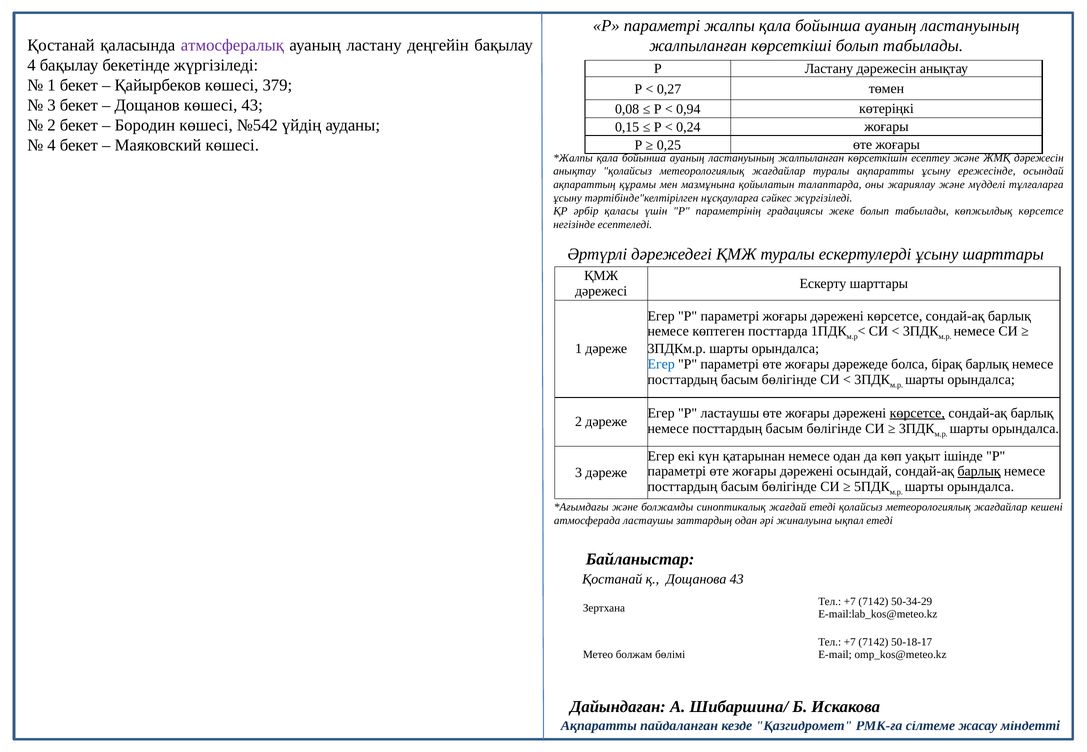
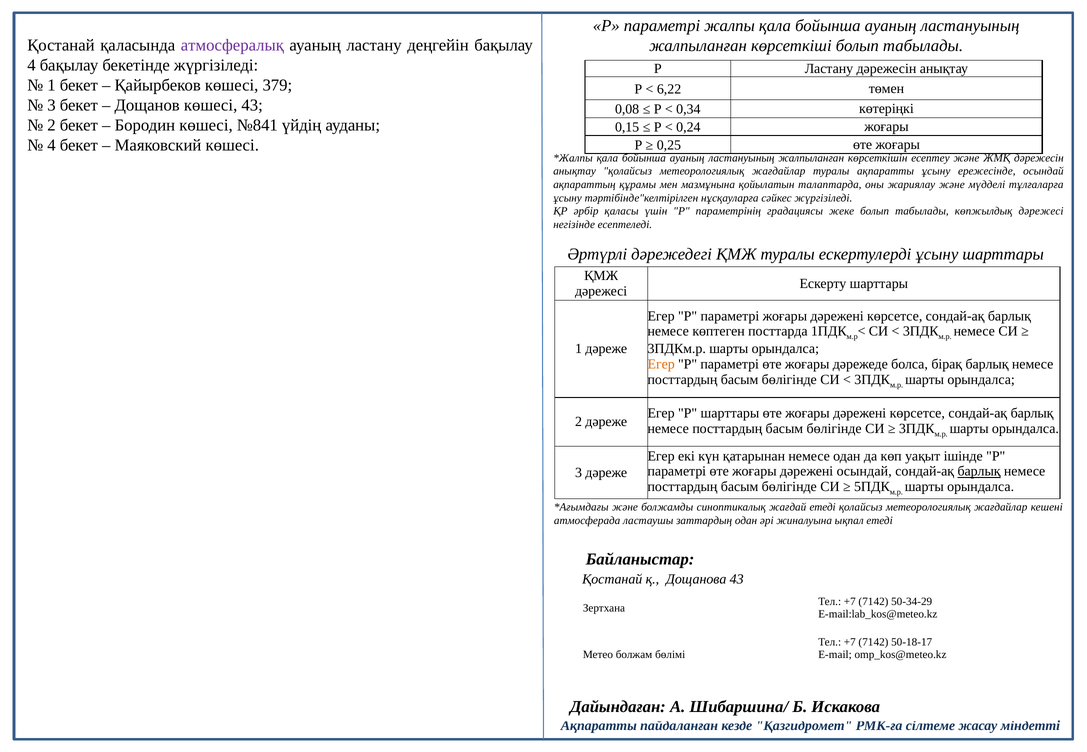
0,27: 0,27 -> 6,22
0,94: 0,94 -> 0,34
№542: №542 -> №841
көпжылдық көрсетсе: көрсетсе -> дәрежесі
Егер at (661, 364) colour: blue -> orange
Р ластаушы: ластаушы -> шарттары
көрсетсе at (917, 413) underline: present -> none
